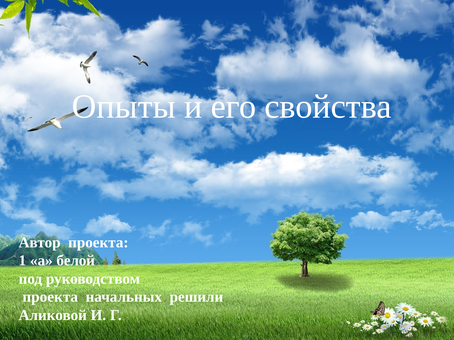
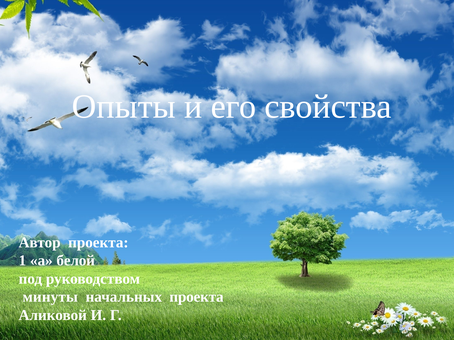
проекта at (50, 297): проекта -> минуты
начальных решили: решили -> проекта
